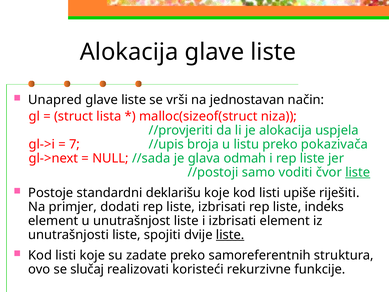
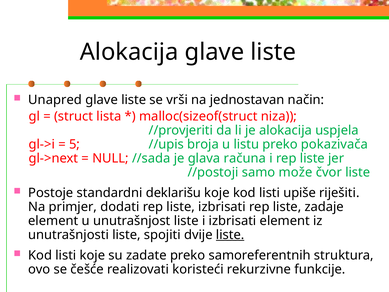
7: 7 -> 5
odmah: odmah -> računa
voditi: voditi -> može
liste at (358, 172) underline: present -> none
indeks: indeks -> zadaje
slučaj: slučaj -> češće
